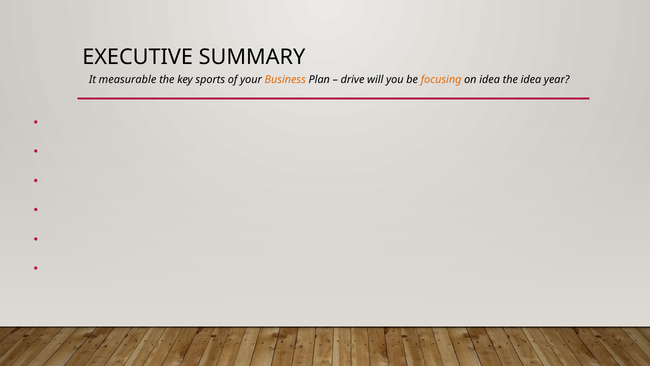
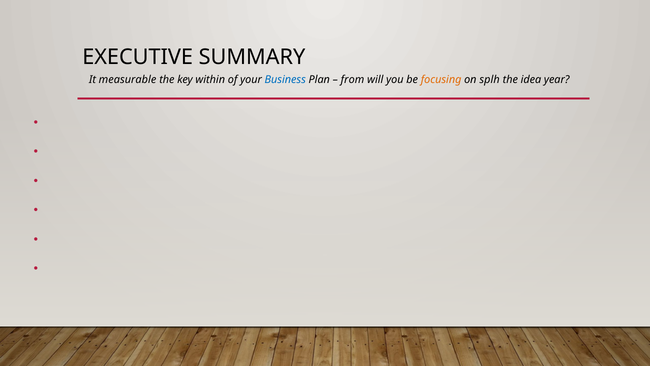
sports: sports -> within
Business colour: orange -> blue
drive: drive -> from
on idea: idea -> splh
